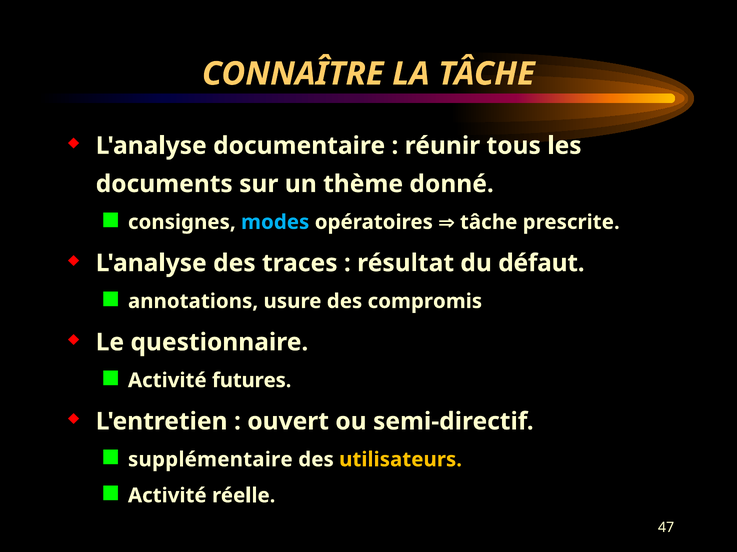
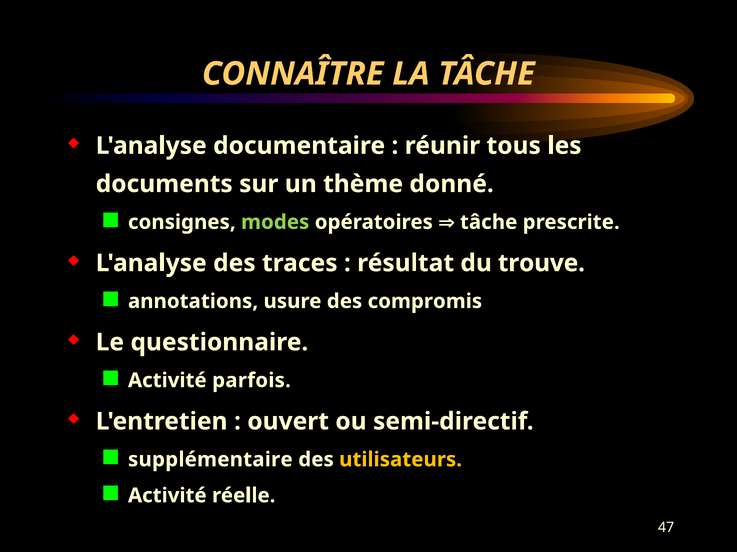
modes colour: light blue -> light green
défaut: défaut -> trouve
futures: futures -> parfois
